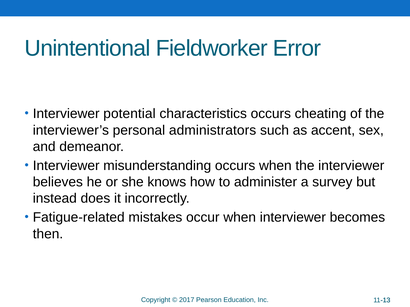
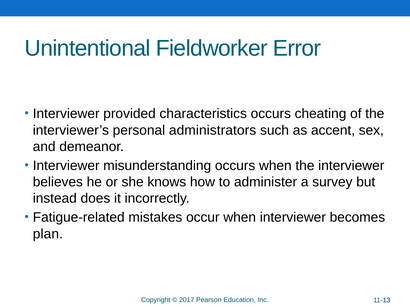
potential: potential -> provided
then: then -> plan
